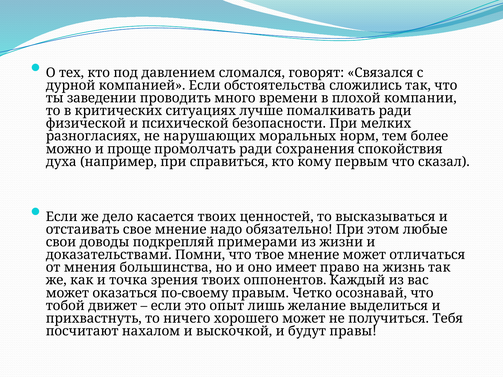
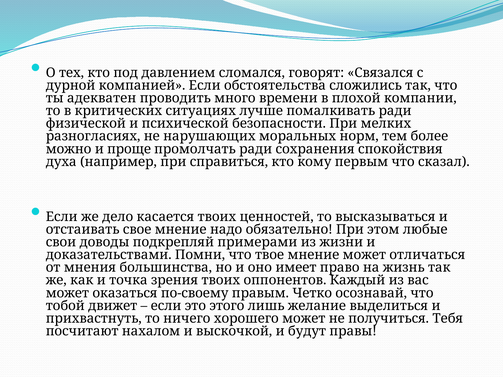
заведении: заведении -> адекватен
опыт: опыт -> этого
